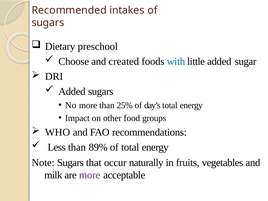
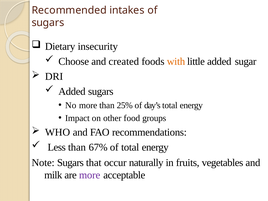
preschool: preschool -> insecurity
with colour: blue -> orange
89%: 89% -> 67%
